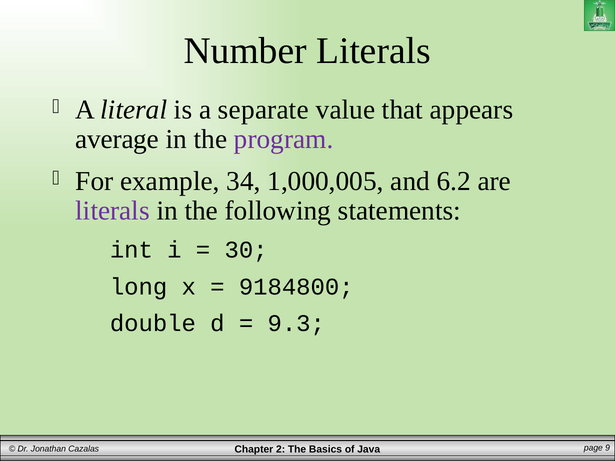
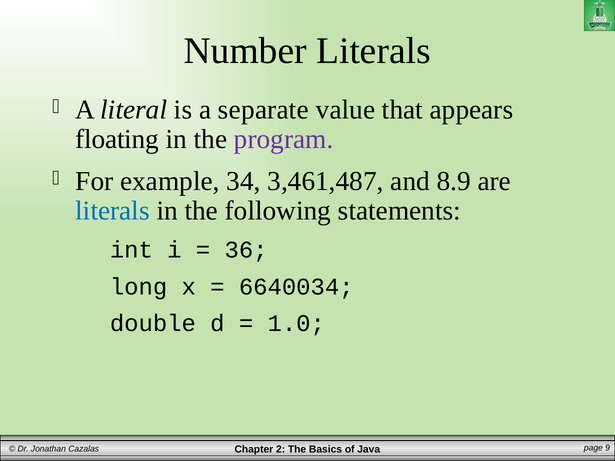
average: average -> floating
1,000,005: 1,000,005 -> 3,461,487
6.2: 6.2 -> 8.9
literals at (113, 211) colour: purple -> blue
30: 30 -> 36
9184800: 9184800 -> 6640034
9.3: 9.3 -> 1.0
